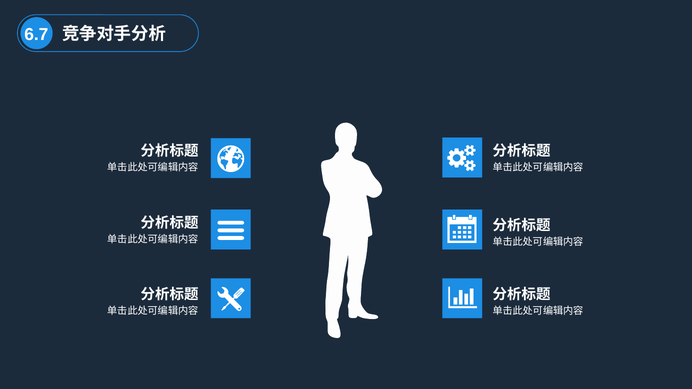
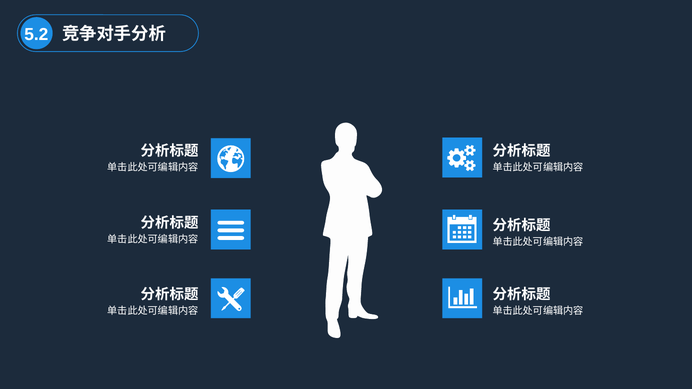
6.7: 6.7 -> 5.2
